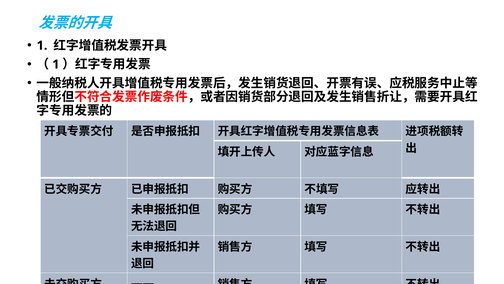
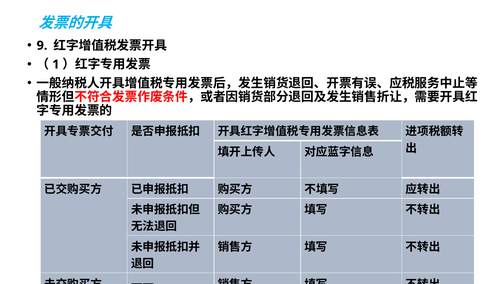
1 at (42, 45): 1 -> 9
